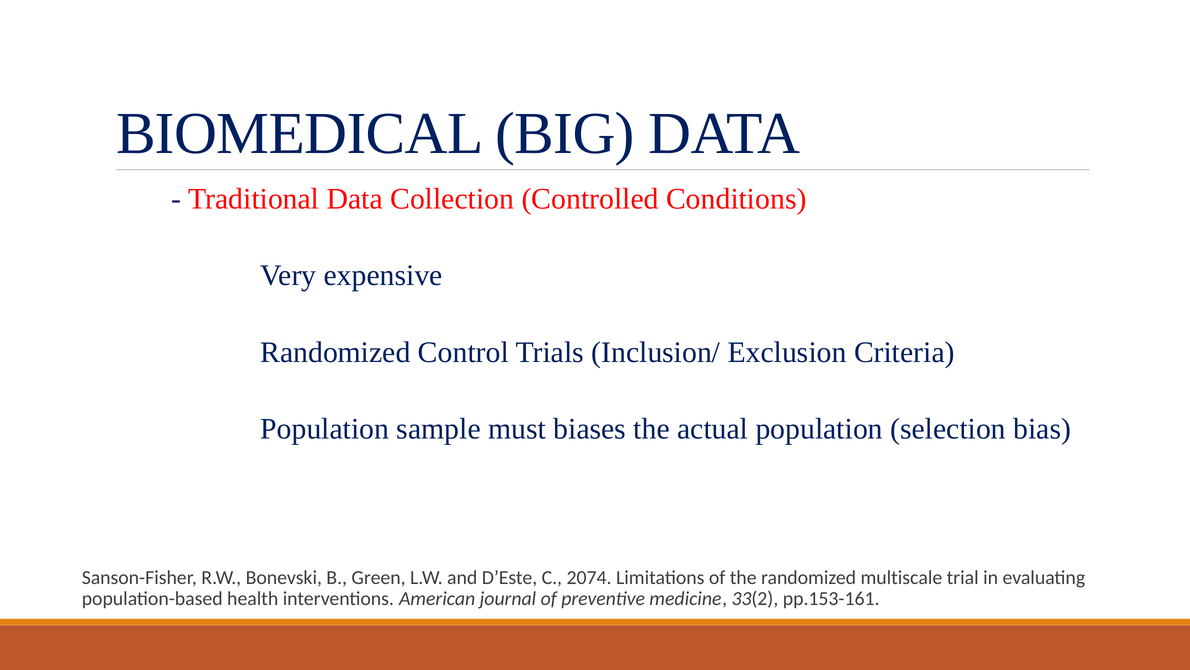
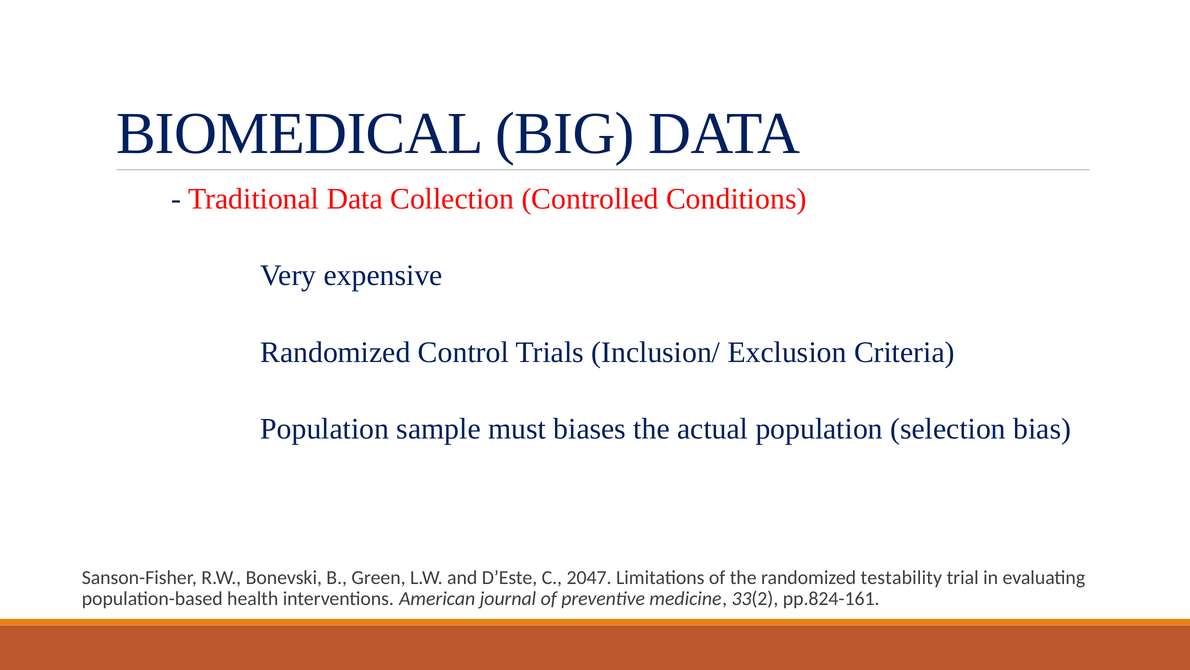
2074: 2074 -> 2047
multiscale: multiscale -> testability
pp.153-161: pp.153-161 -> pp.824-161
